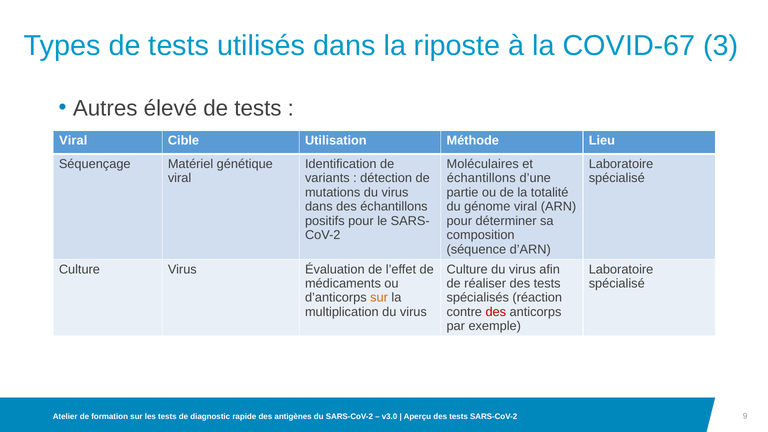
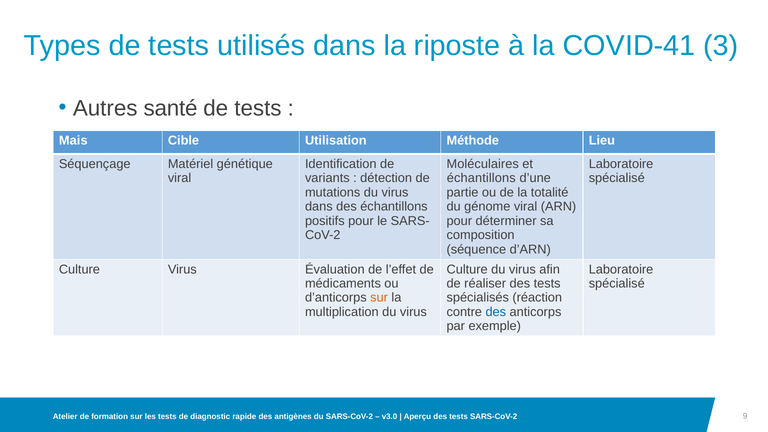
COVID-67: COVID-67 -> COVID-41
élevé: élevé -> santé
Viral at (73, 141): Viral -> Mais
des at (496, 312) colour: red -> blue
